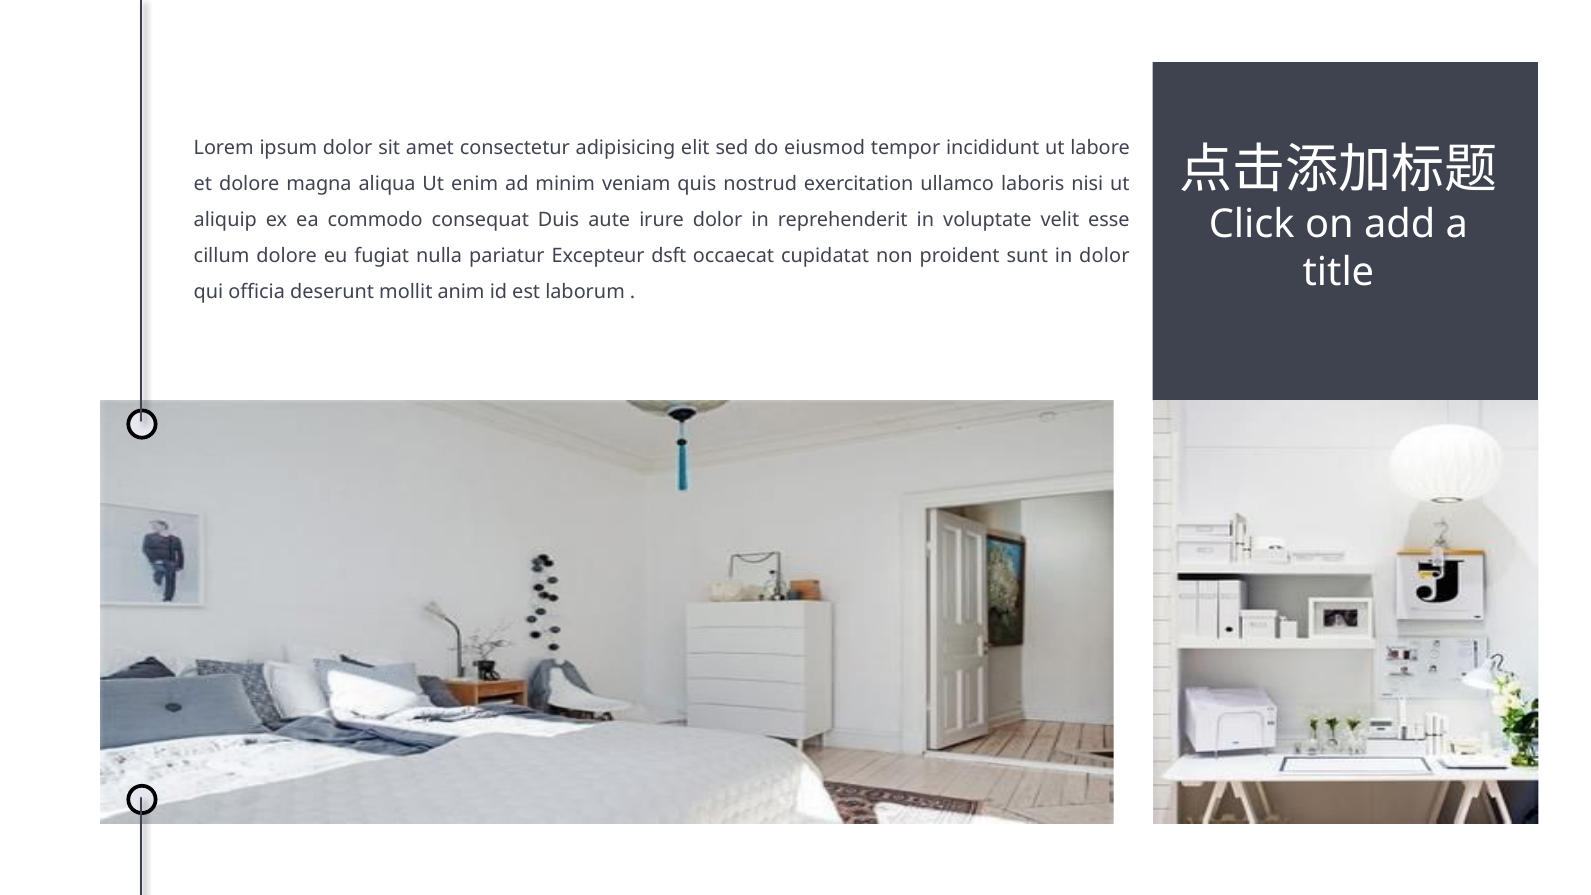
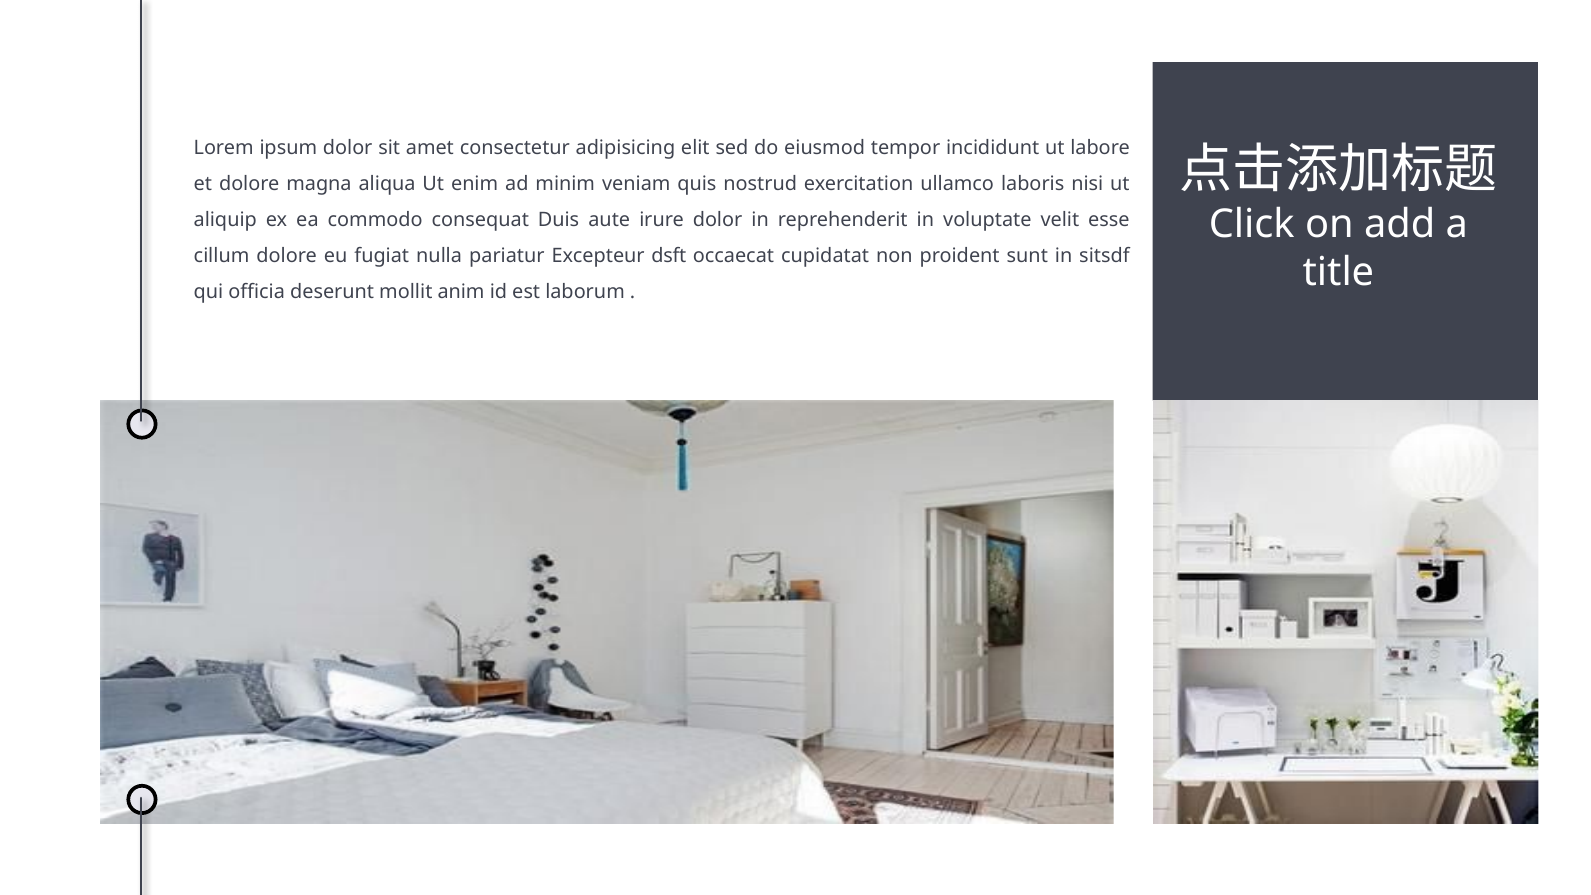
in dolor: dolor -> sitsdf
